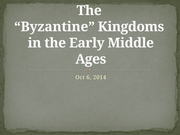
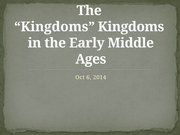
Byzantine at (54, 27): Byzantine -> Kingdoms
